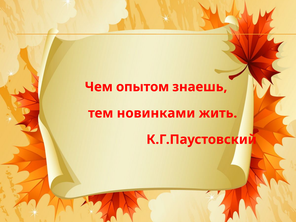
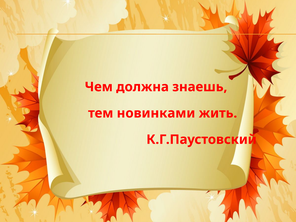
опытом: опытом -> должна
